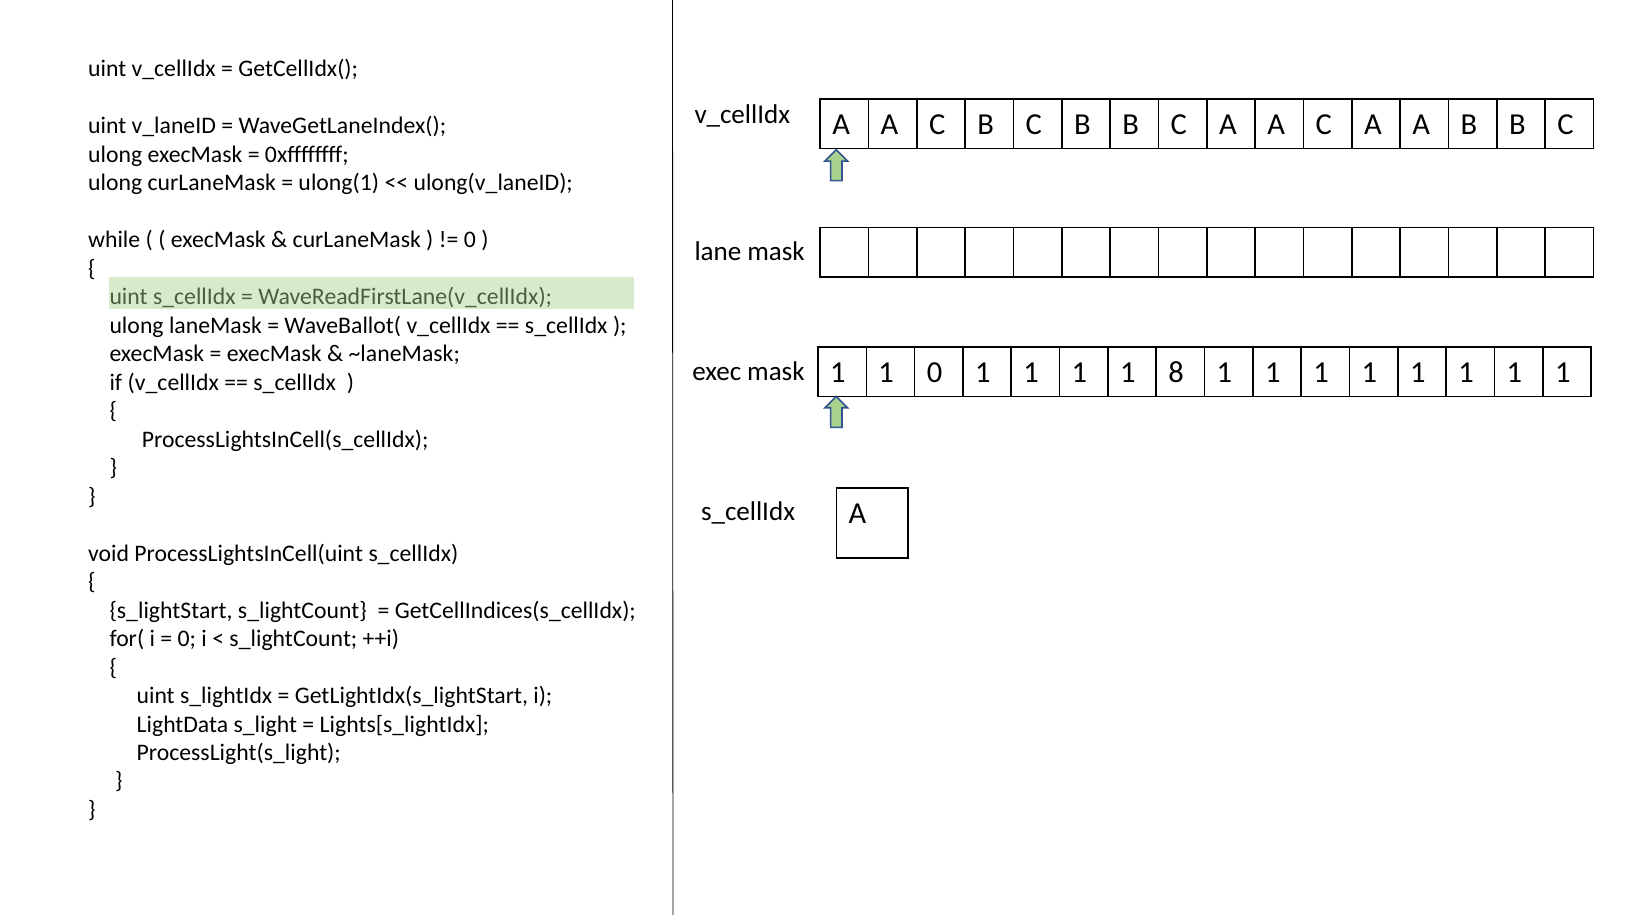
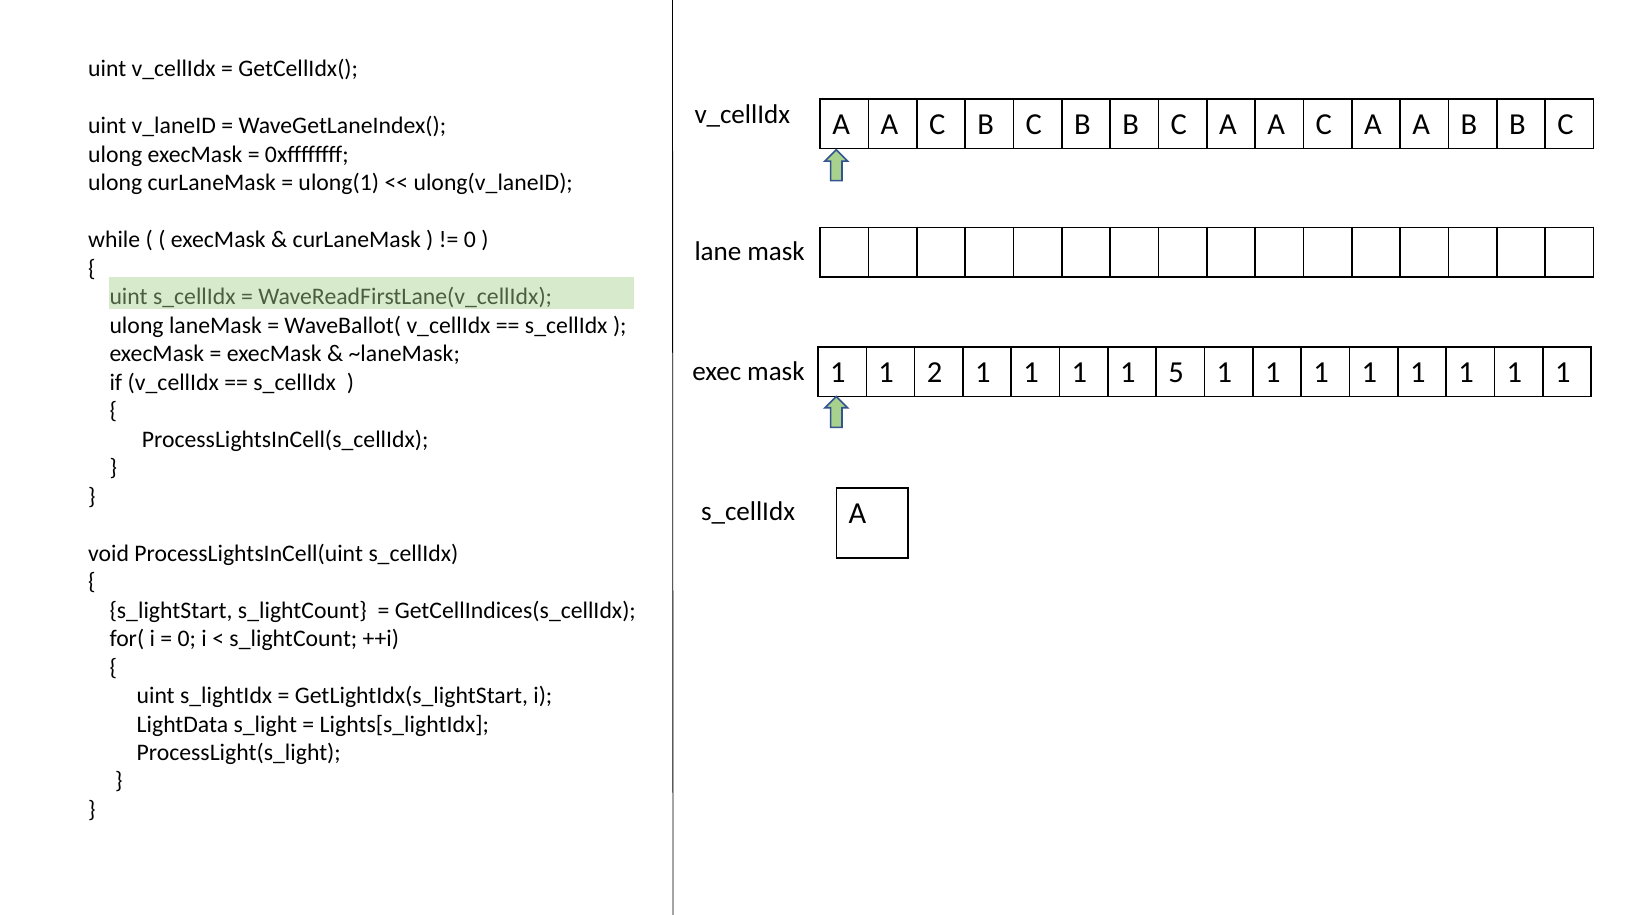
1 0: 0 -> 2
8: 8 -> 5
